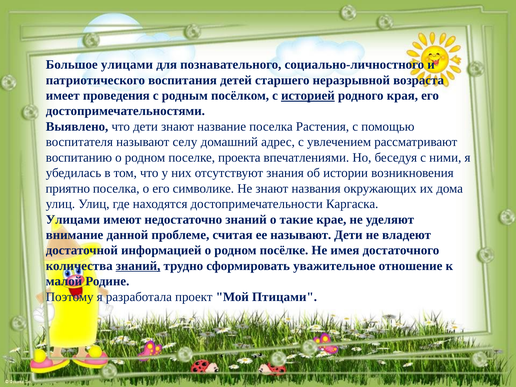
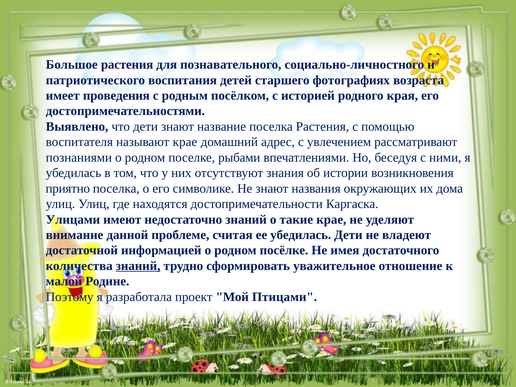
Большое улицами: улицами -> растения
неразрывной: неразрывной -> фотографиях
историей underline: present -> none
называют селу: селу -> крае
воспитанию: воспитанию -> познаниями
проекта: проекта -> рыбами
ее называют: называют -> убедилась
